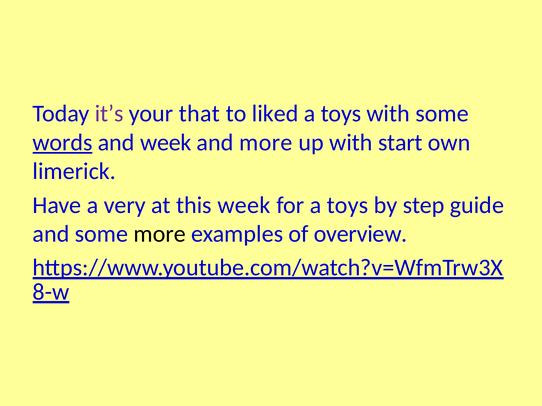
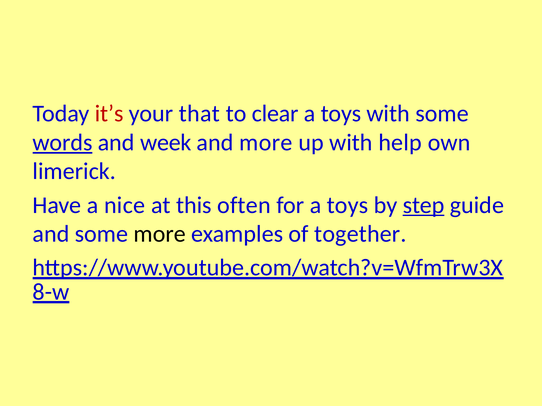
it’s colour: purple -> red
liked: liked -> clear
start: start -> help
very: very -> nice
this week: week -> often
step underline: none -> present
overview: overview -> together
